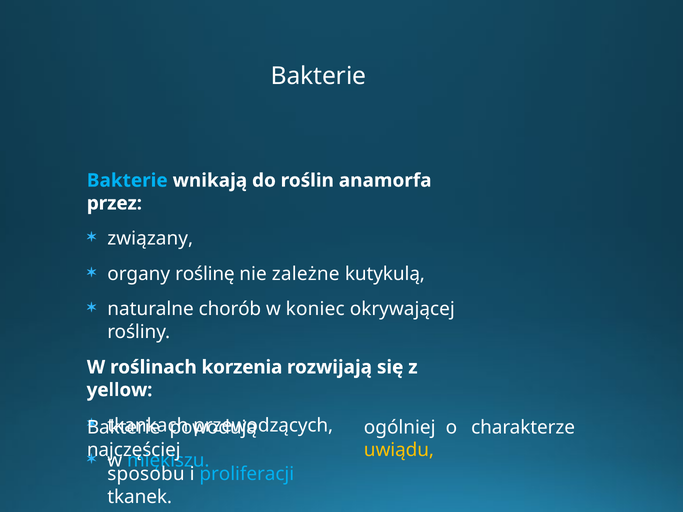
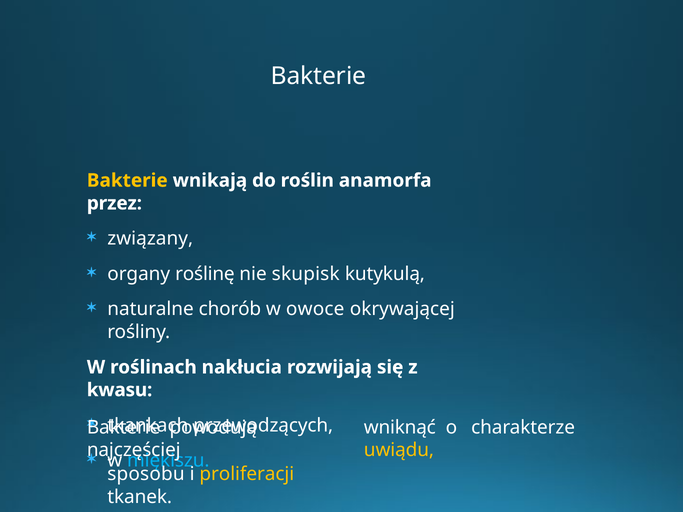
Bakterie at (127, 181) colour: light blue -> yellow
zależne: zależne -> skupisk
koniec: koniec -> owoce
korzenia: korzenia -> nakłucia
yellow: yellow -> kwasu
ogólniej: ogólniej -> wniknąć
proliferacji colour: light blue -> yellow
